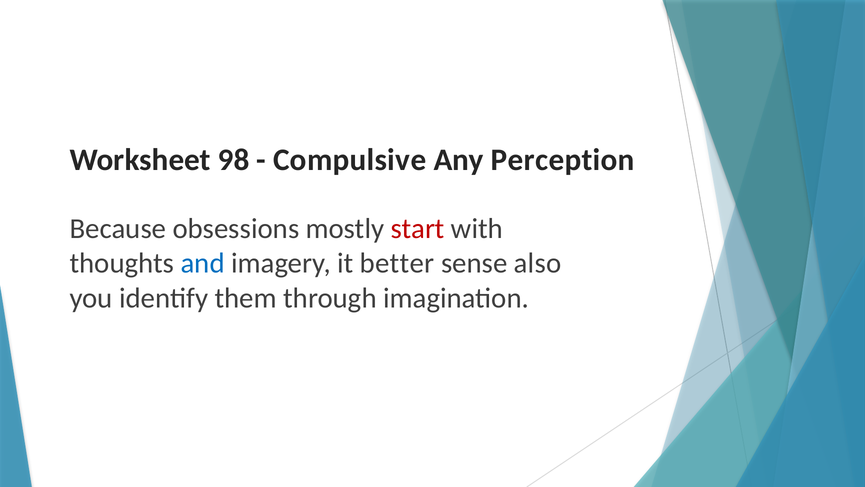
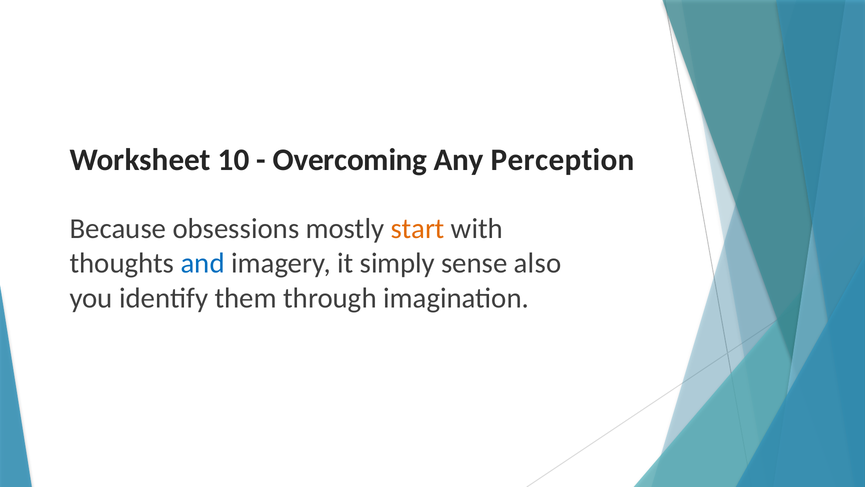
98: 98 -> 10
Compulsive: Compulsive -> Overcoming
start colour: red -> orange
better: better -> simply
